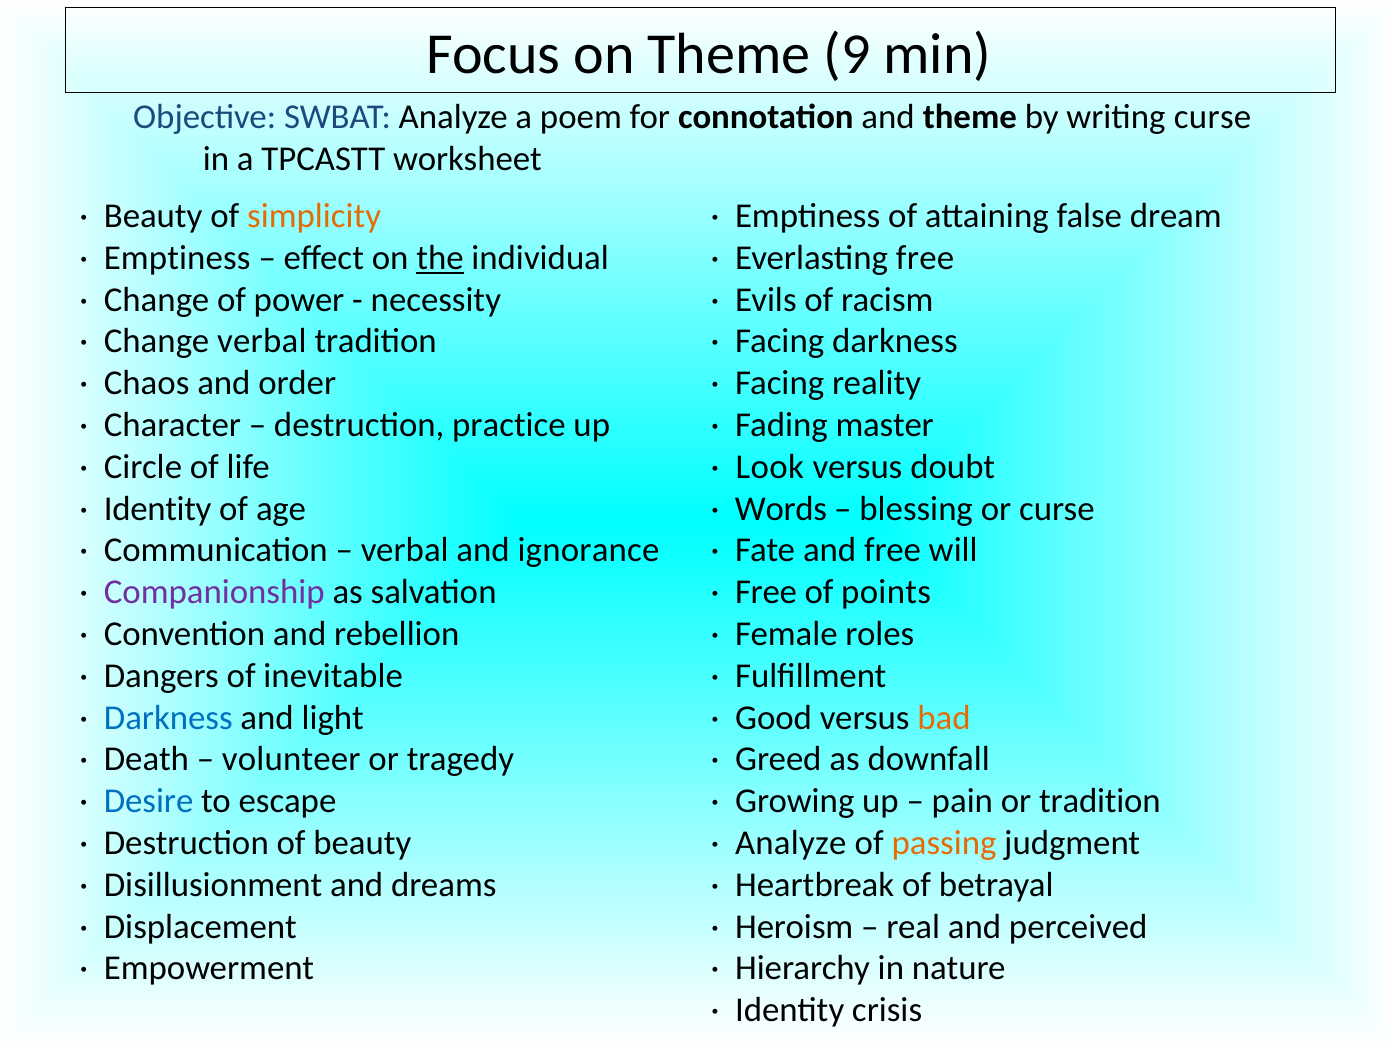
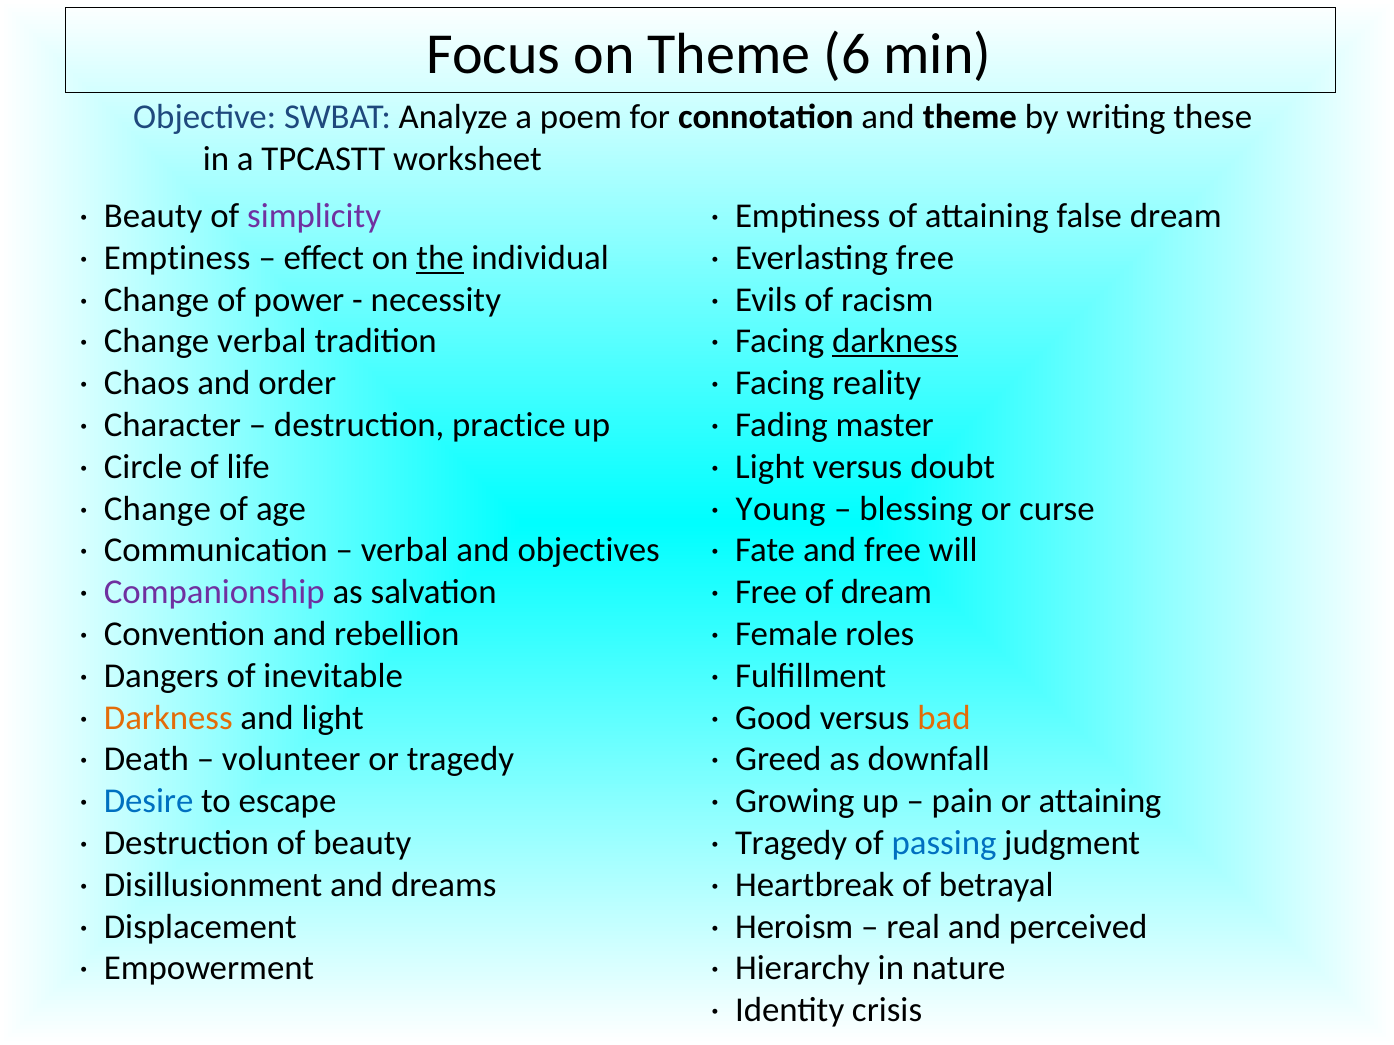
9: 9 -> 6
writing curse: curse -> these
simplicity colour: orange -> purple
darkness at (895, 341) underline: none -> present
Look at (770, 467): Look -> Light
Identity at (158, 509): Identity -> Change
Words: Words -> Young
ignorance: ignorance -> objectives
of points: points -> dream
Darkness at (168, 718) colour: blue -> orange
or tradition: tradition -> attaining
Analyze at (791, 843): Analyze -> Tragedy
passing colour: orange -> blue
